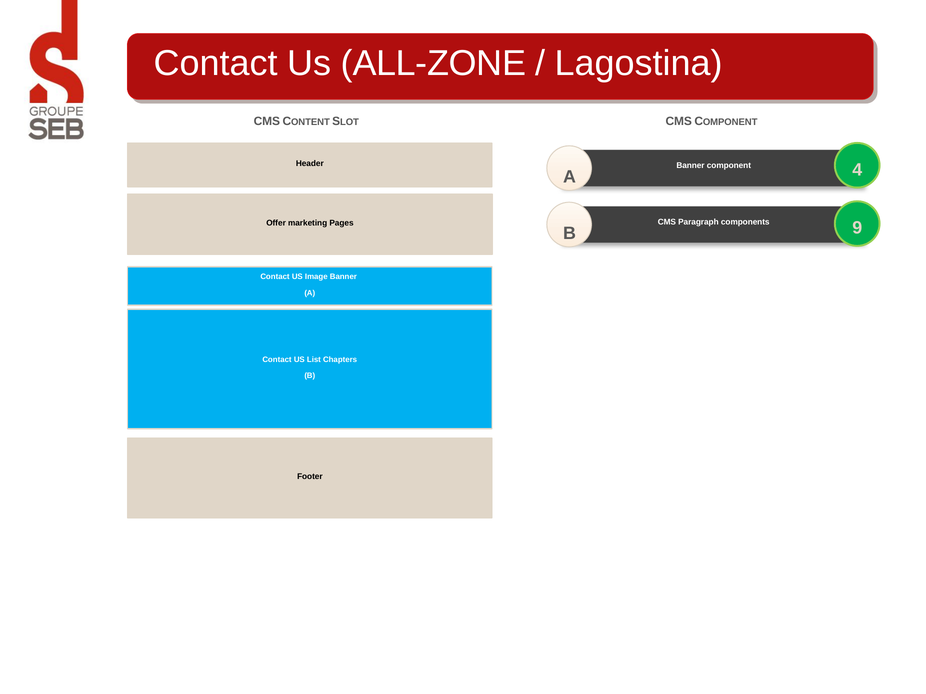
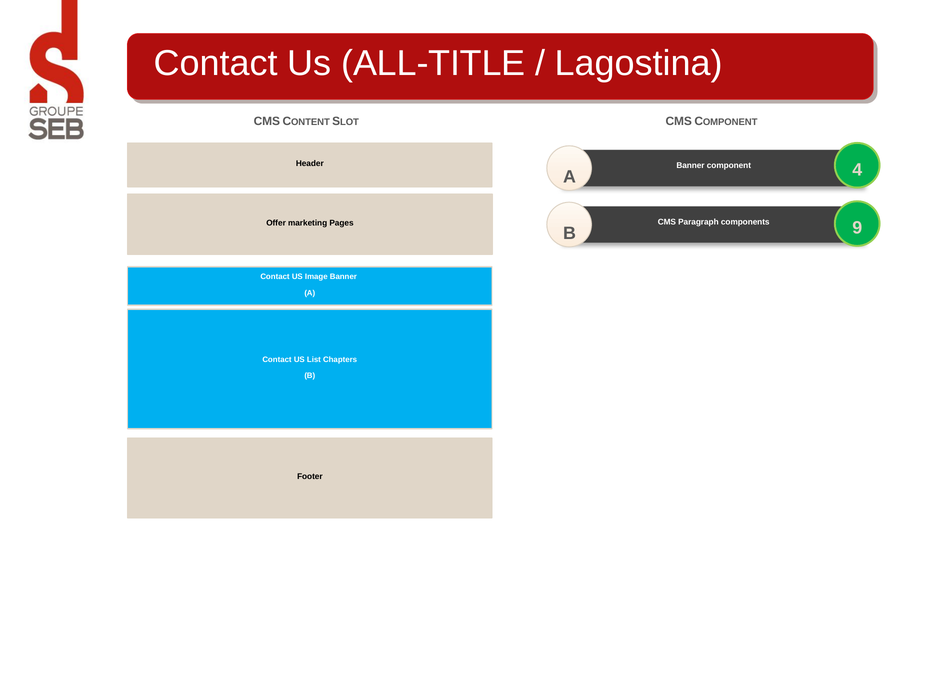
ALL-ZONE: ALL-ZONE -> ALL-TITLE
